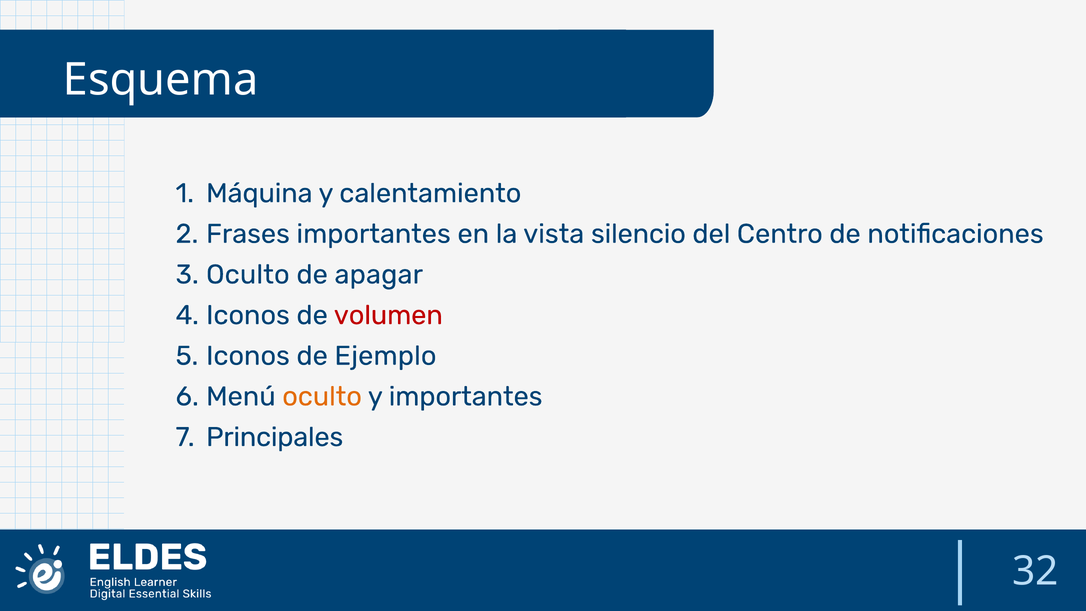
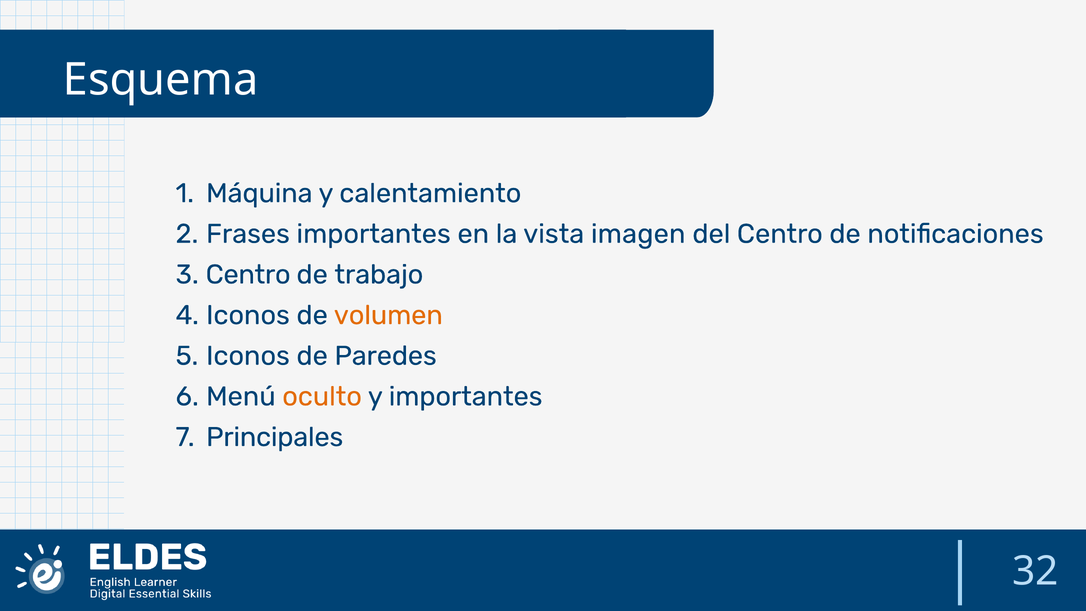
silencio: silencio -> imagen
Oculto at (248, 274): Oculto -> Centro
apagar: apagar -> trabajo
volumen colour: red -> orange
Ejemplo: Ejemplo -> Paredes
